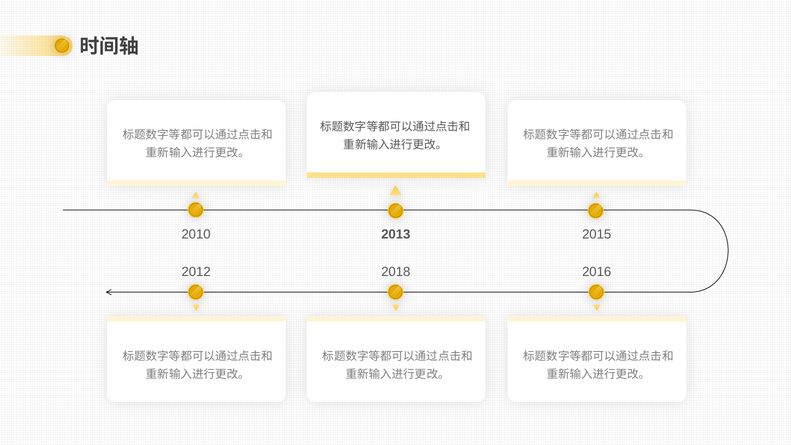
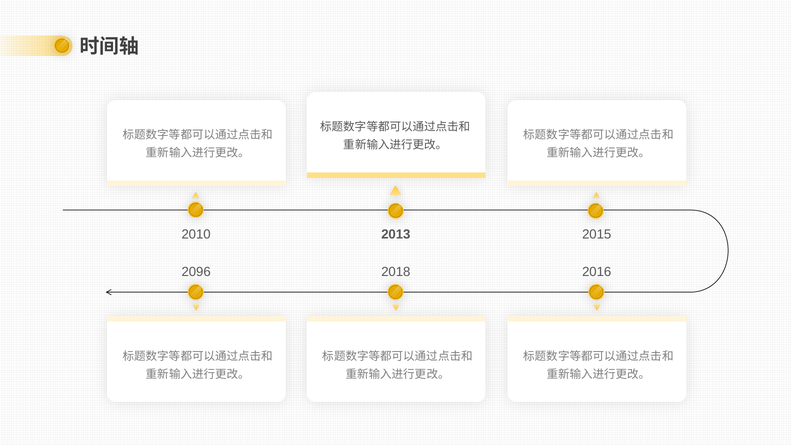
2012: 2012 -> 2096
